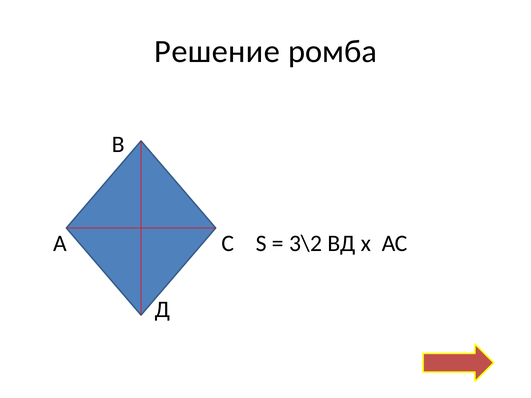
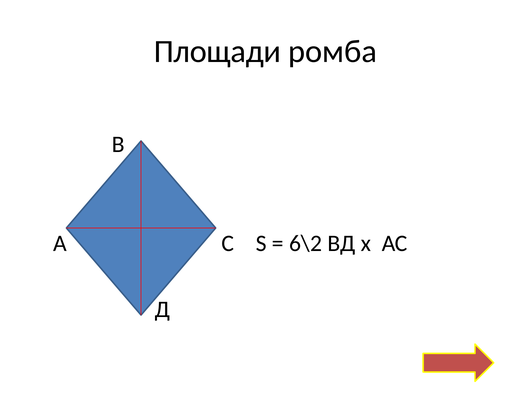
Решение: Решение -> Площади
3\2: 3\2 -> 6\2
